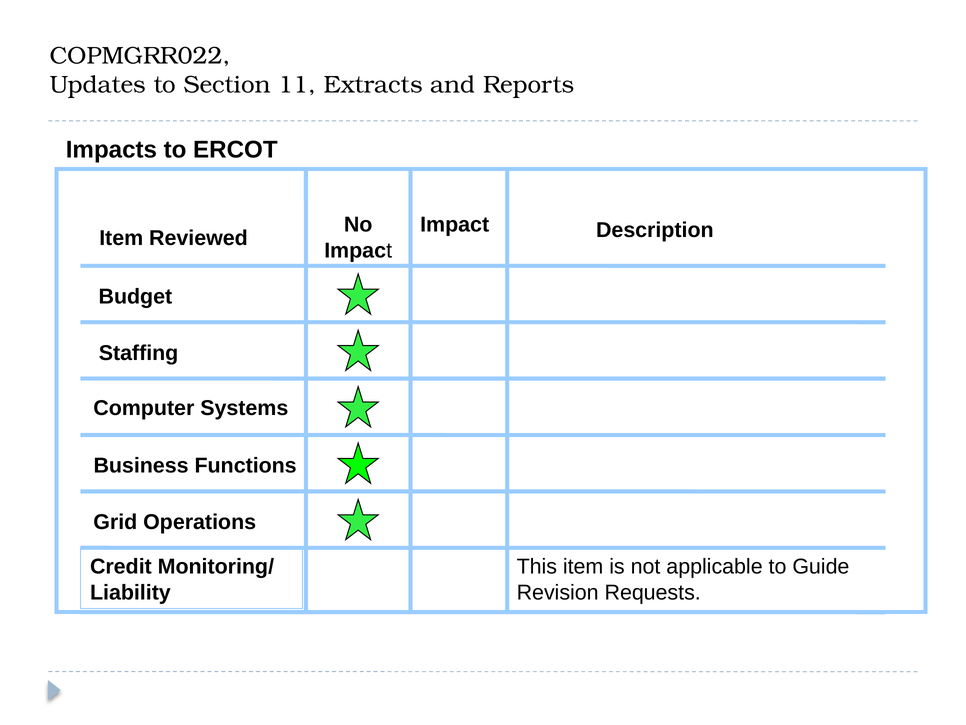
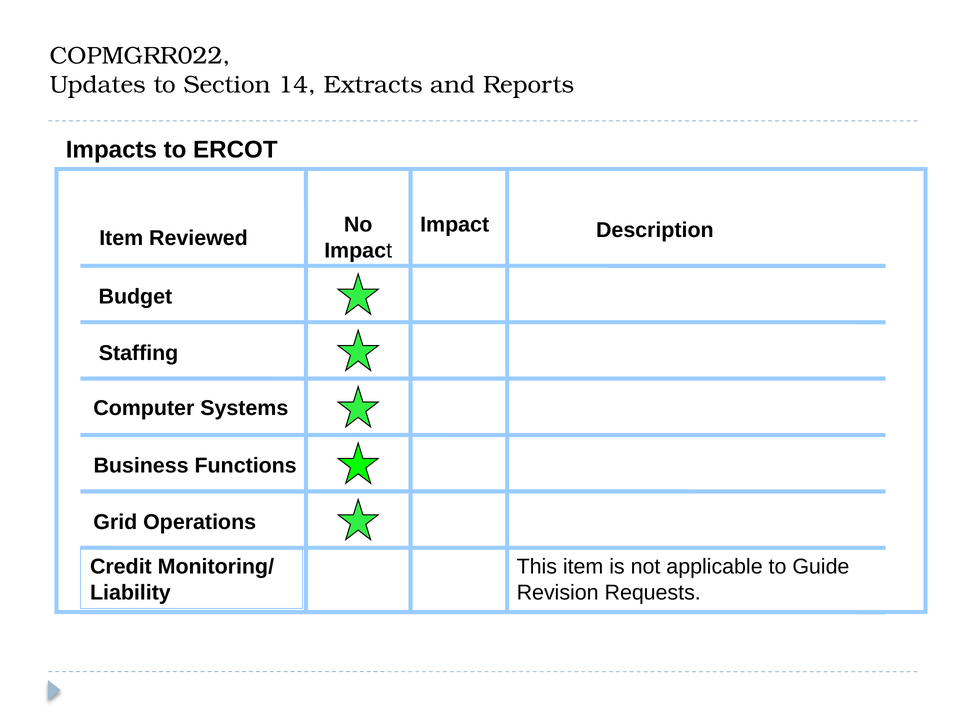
11: 11 -> 14
